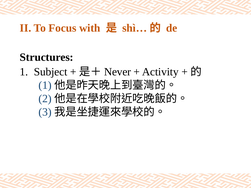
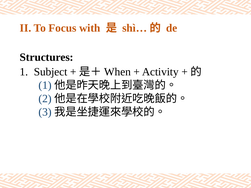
Never: Never -> When
